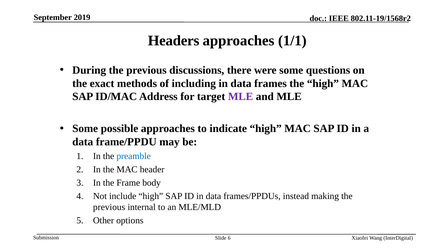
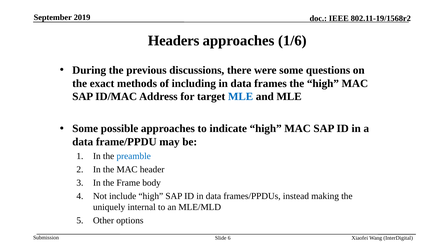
1/1: 1/1 -> 1/6
MLE at (241, 97) colour: purple -> blue
previous at (109, 208): previous -> uniquely
